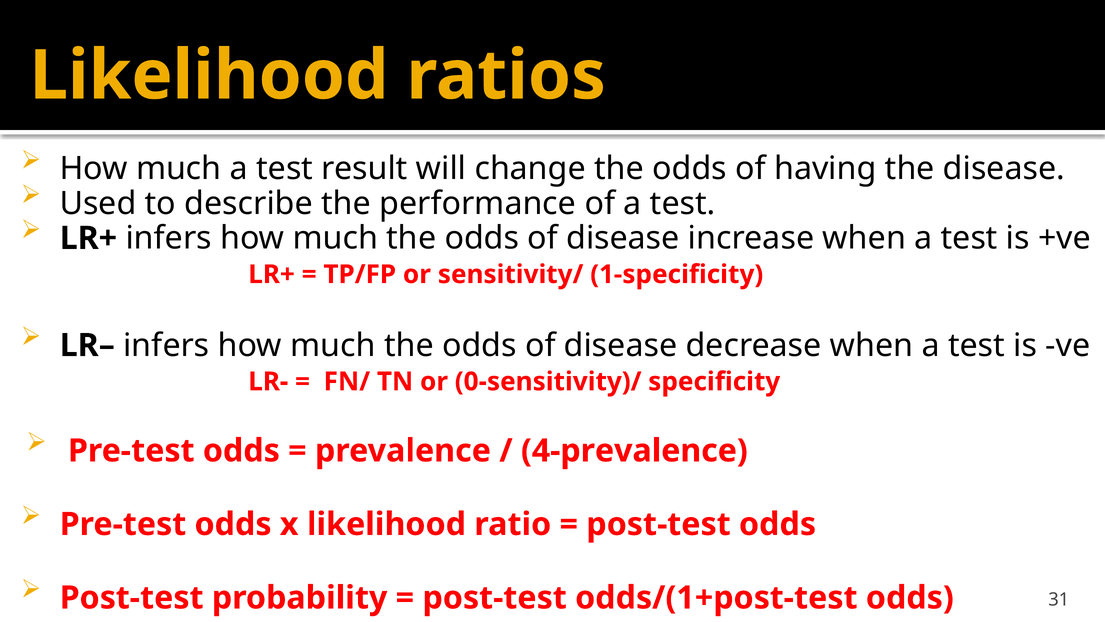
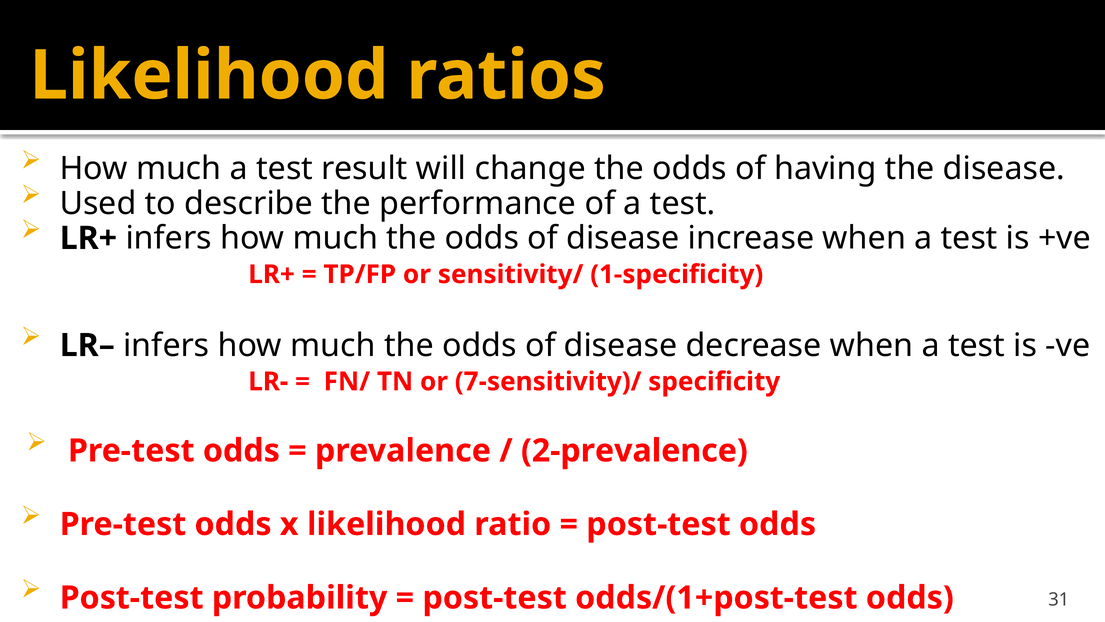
0-sensitivity)/: 0-sensitivity)/ -> 7-sensitivity)/
4-prevalence: 4-prevalence -> 2-prevalence
